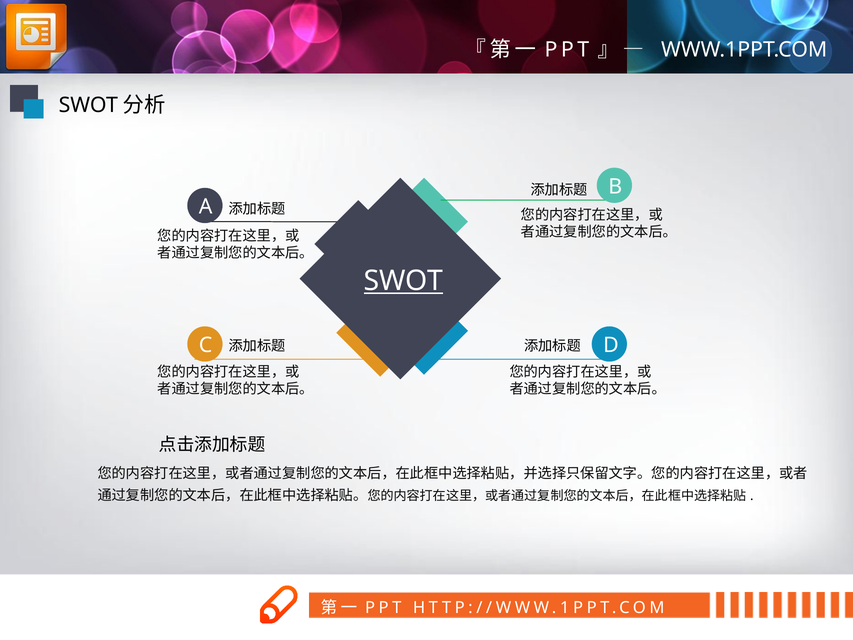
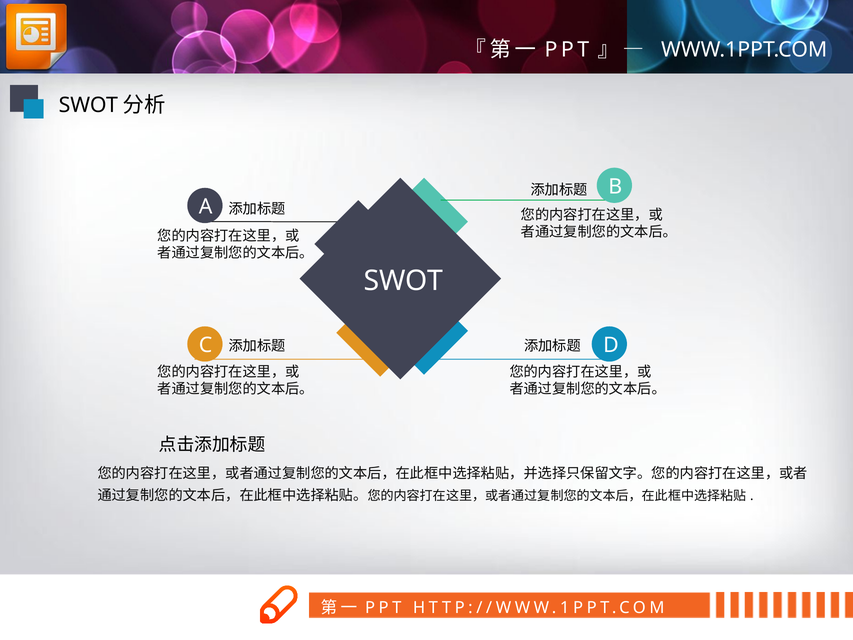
SWOT underline: present -> none
